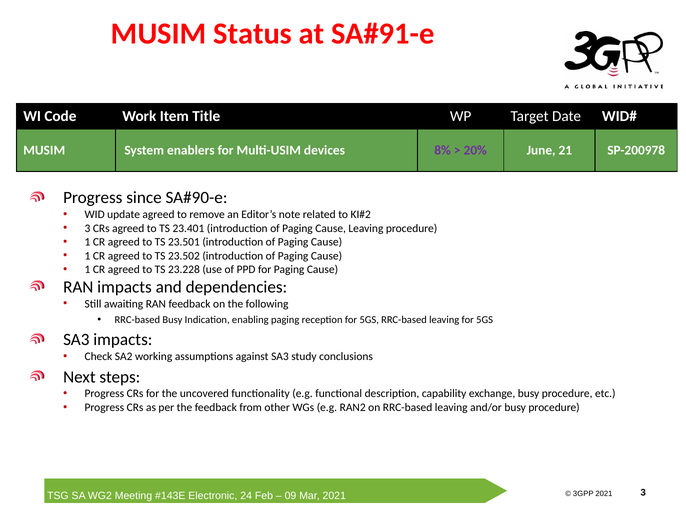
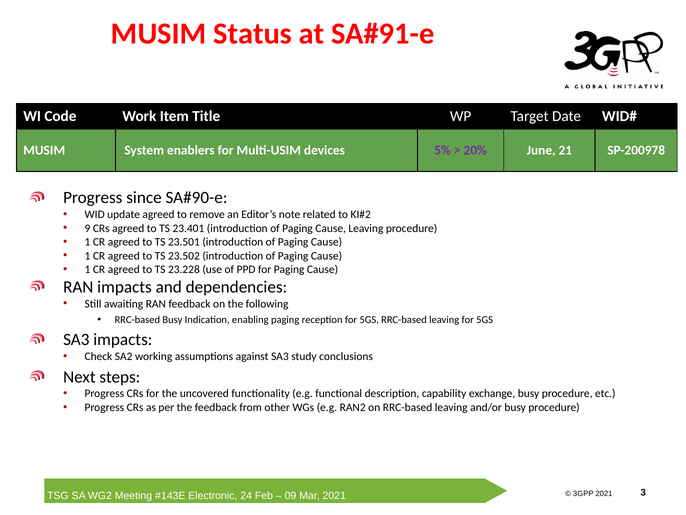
8%: 8% -> 5%
3 at (88, 228): 3 -> 9
